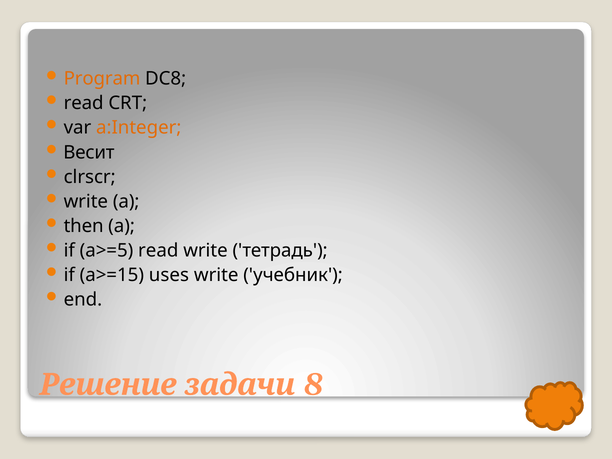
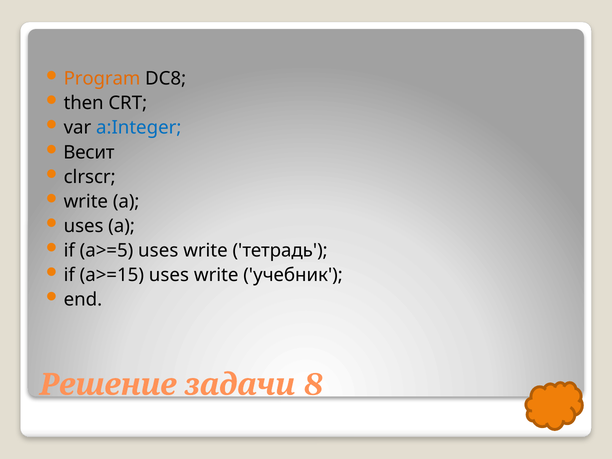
read at (84, 103): read -> then
a:Integer colour: orange -> blue
then at (84, 226): then -> uses
a>=5 read: read -> uses
